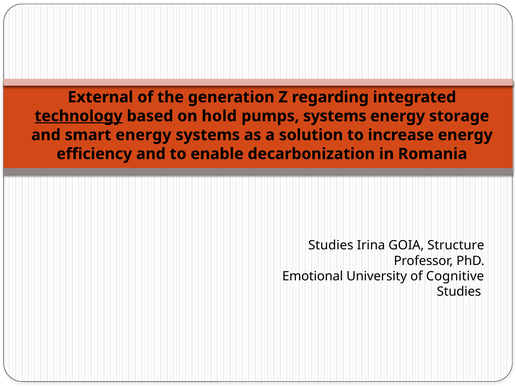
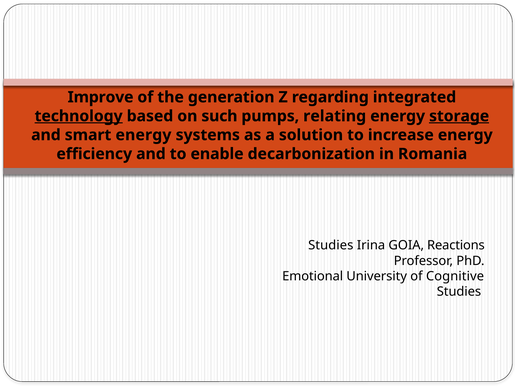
External: External -> Improve
hold: hold -> such
pumps systems: systems -> relating
storage underline: none -> present
Structure: Structure -> Reactions
